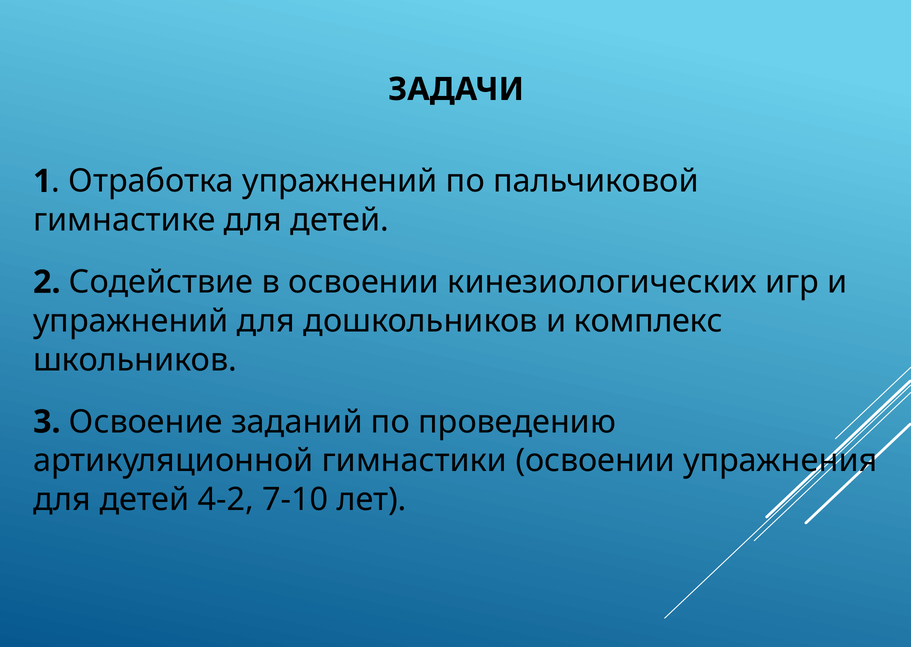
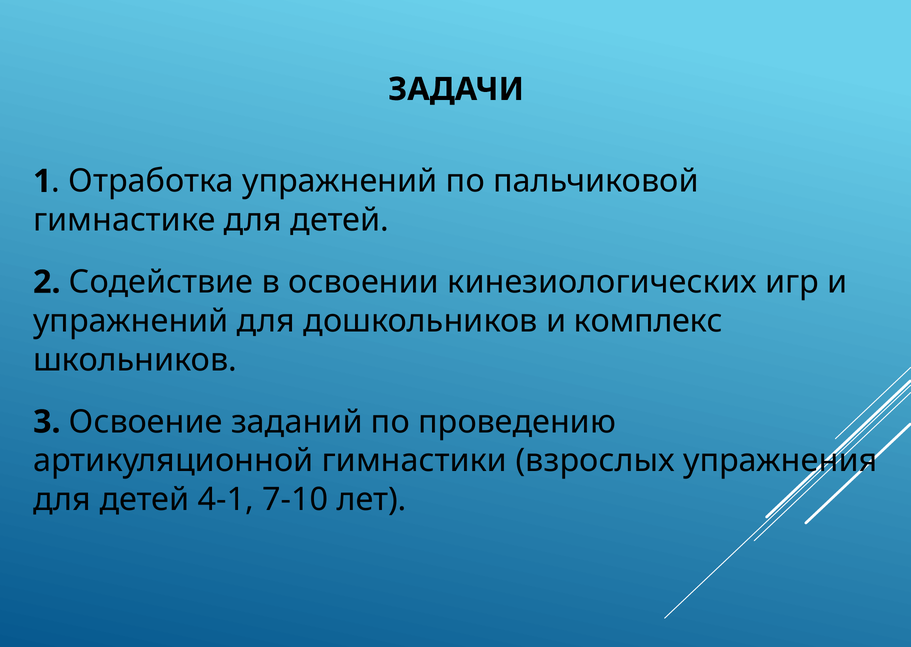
гимнастики освоении: освоении -> взрослых
4-2: 4-2 -> 4-1
